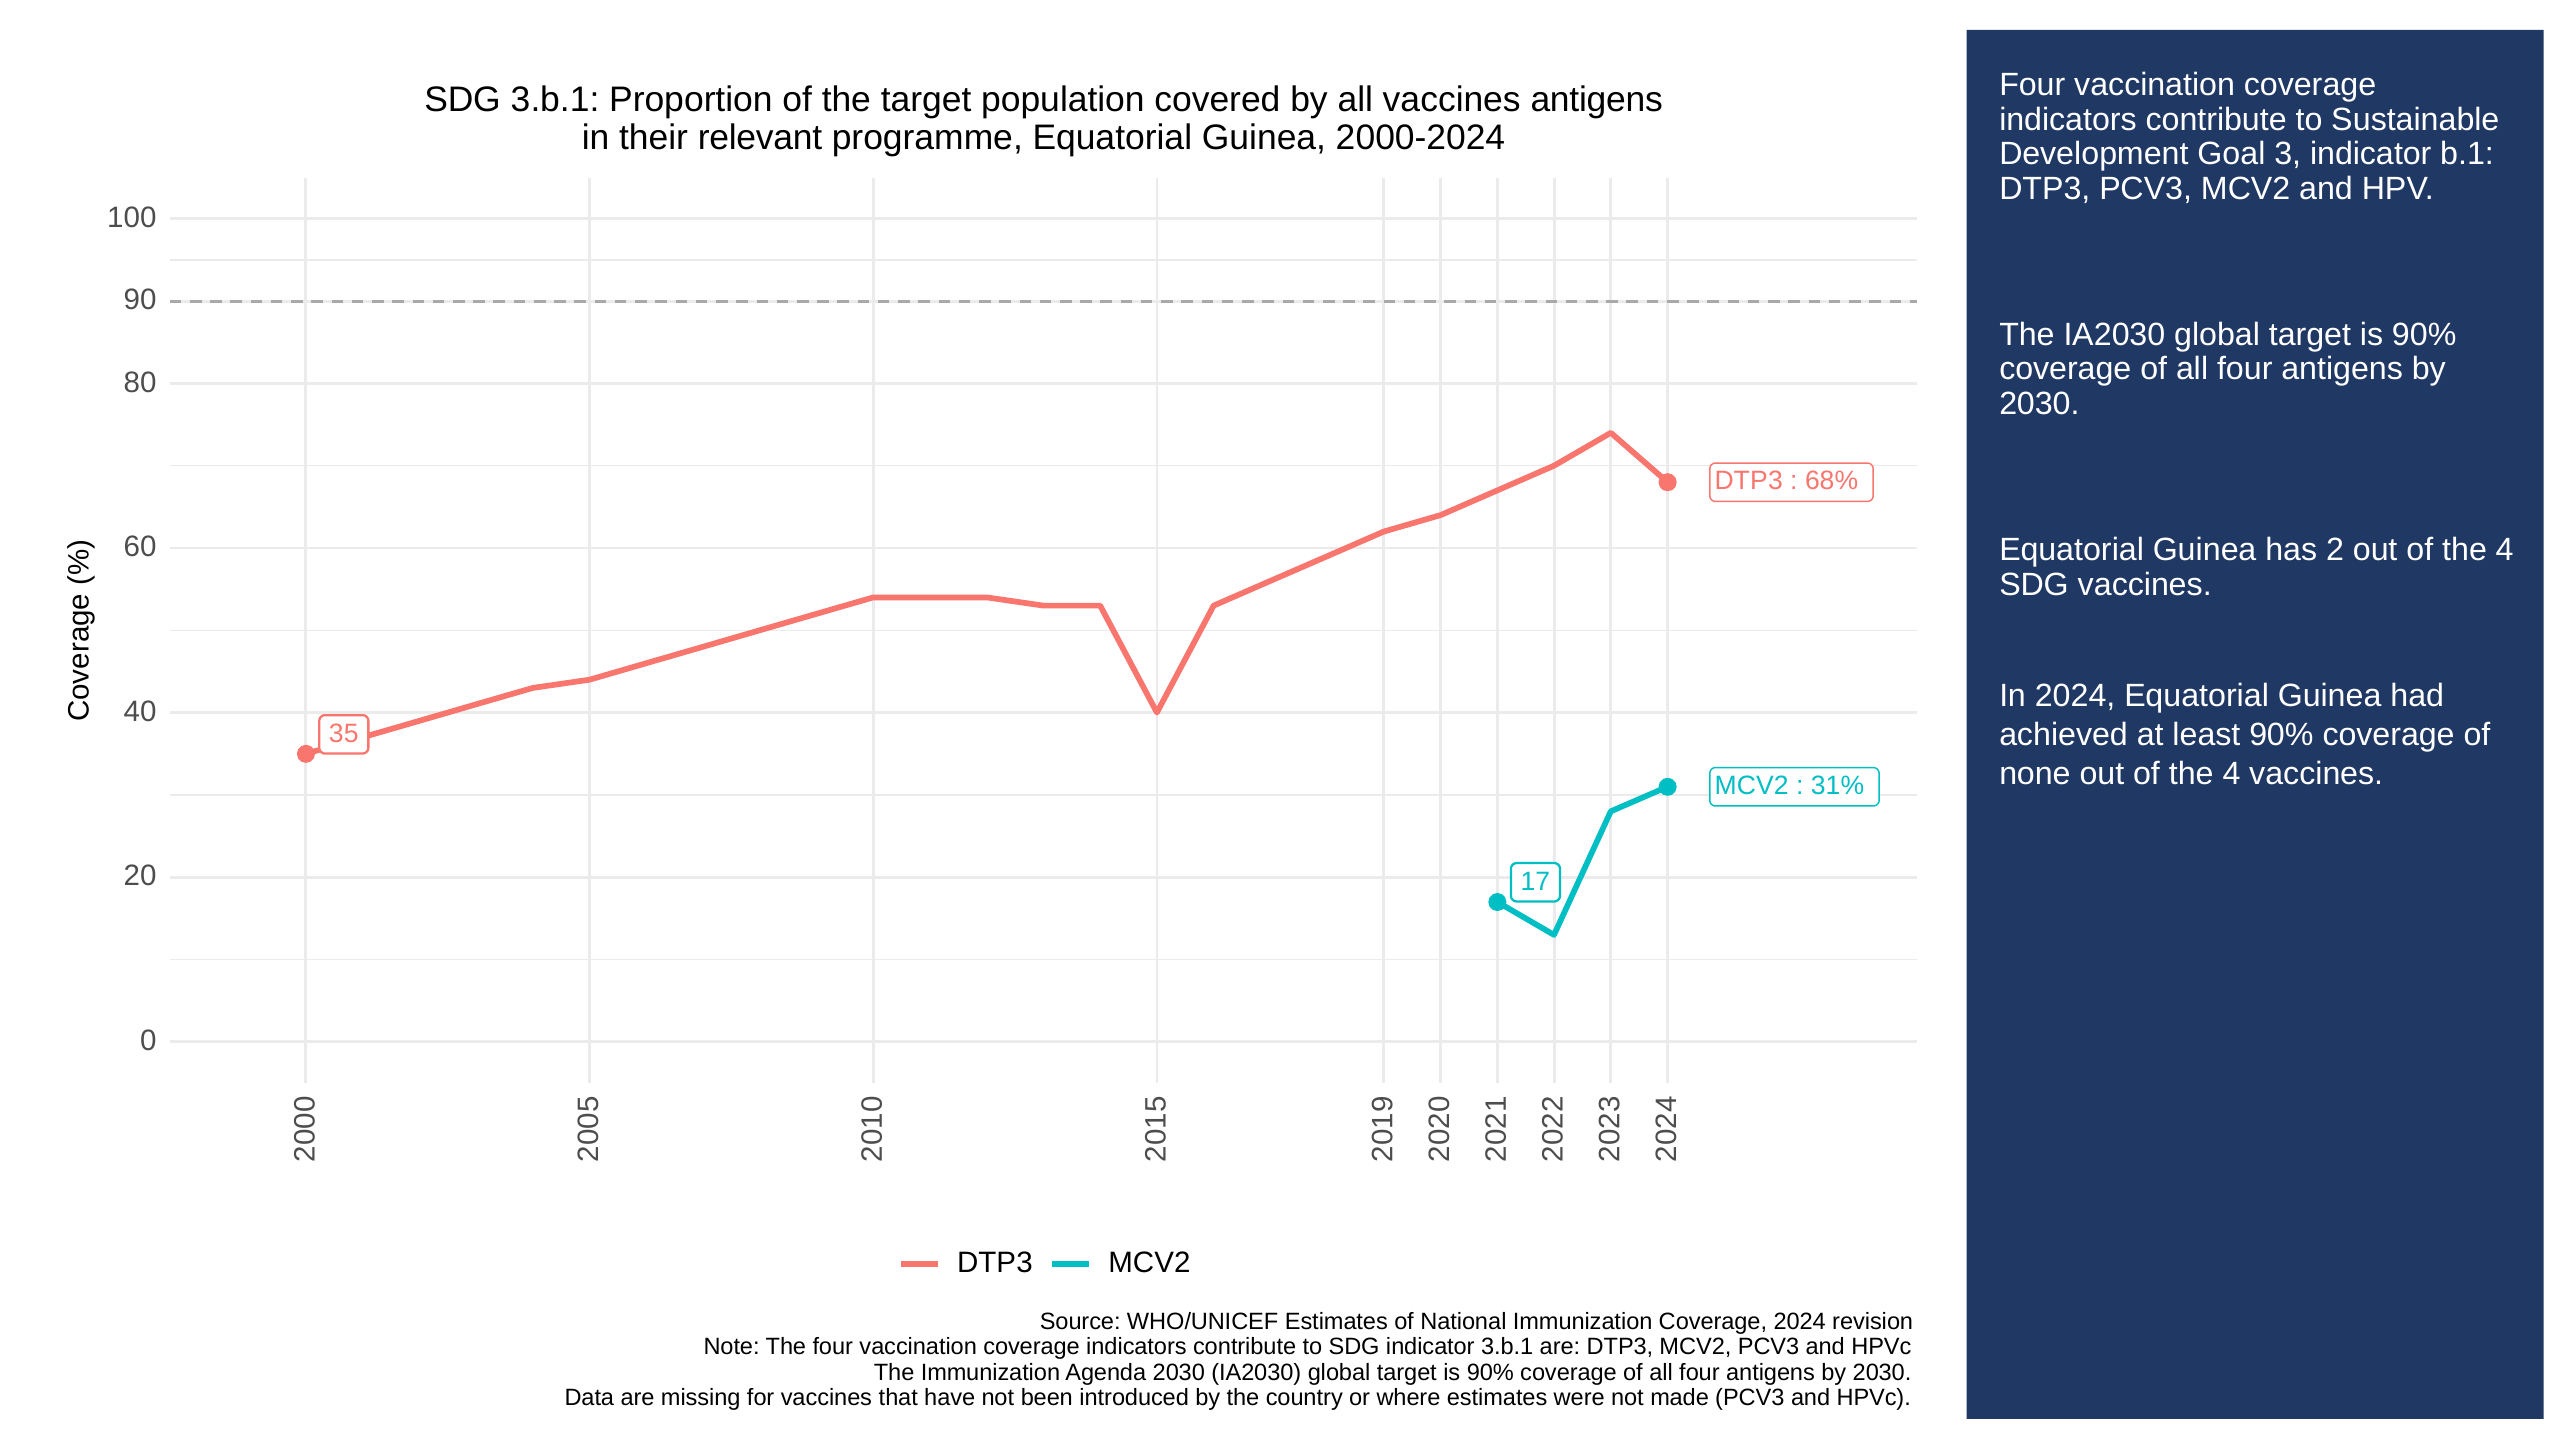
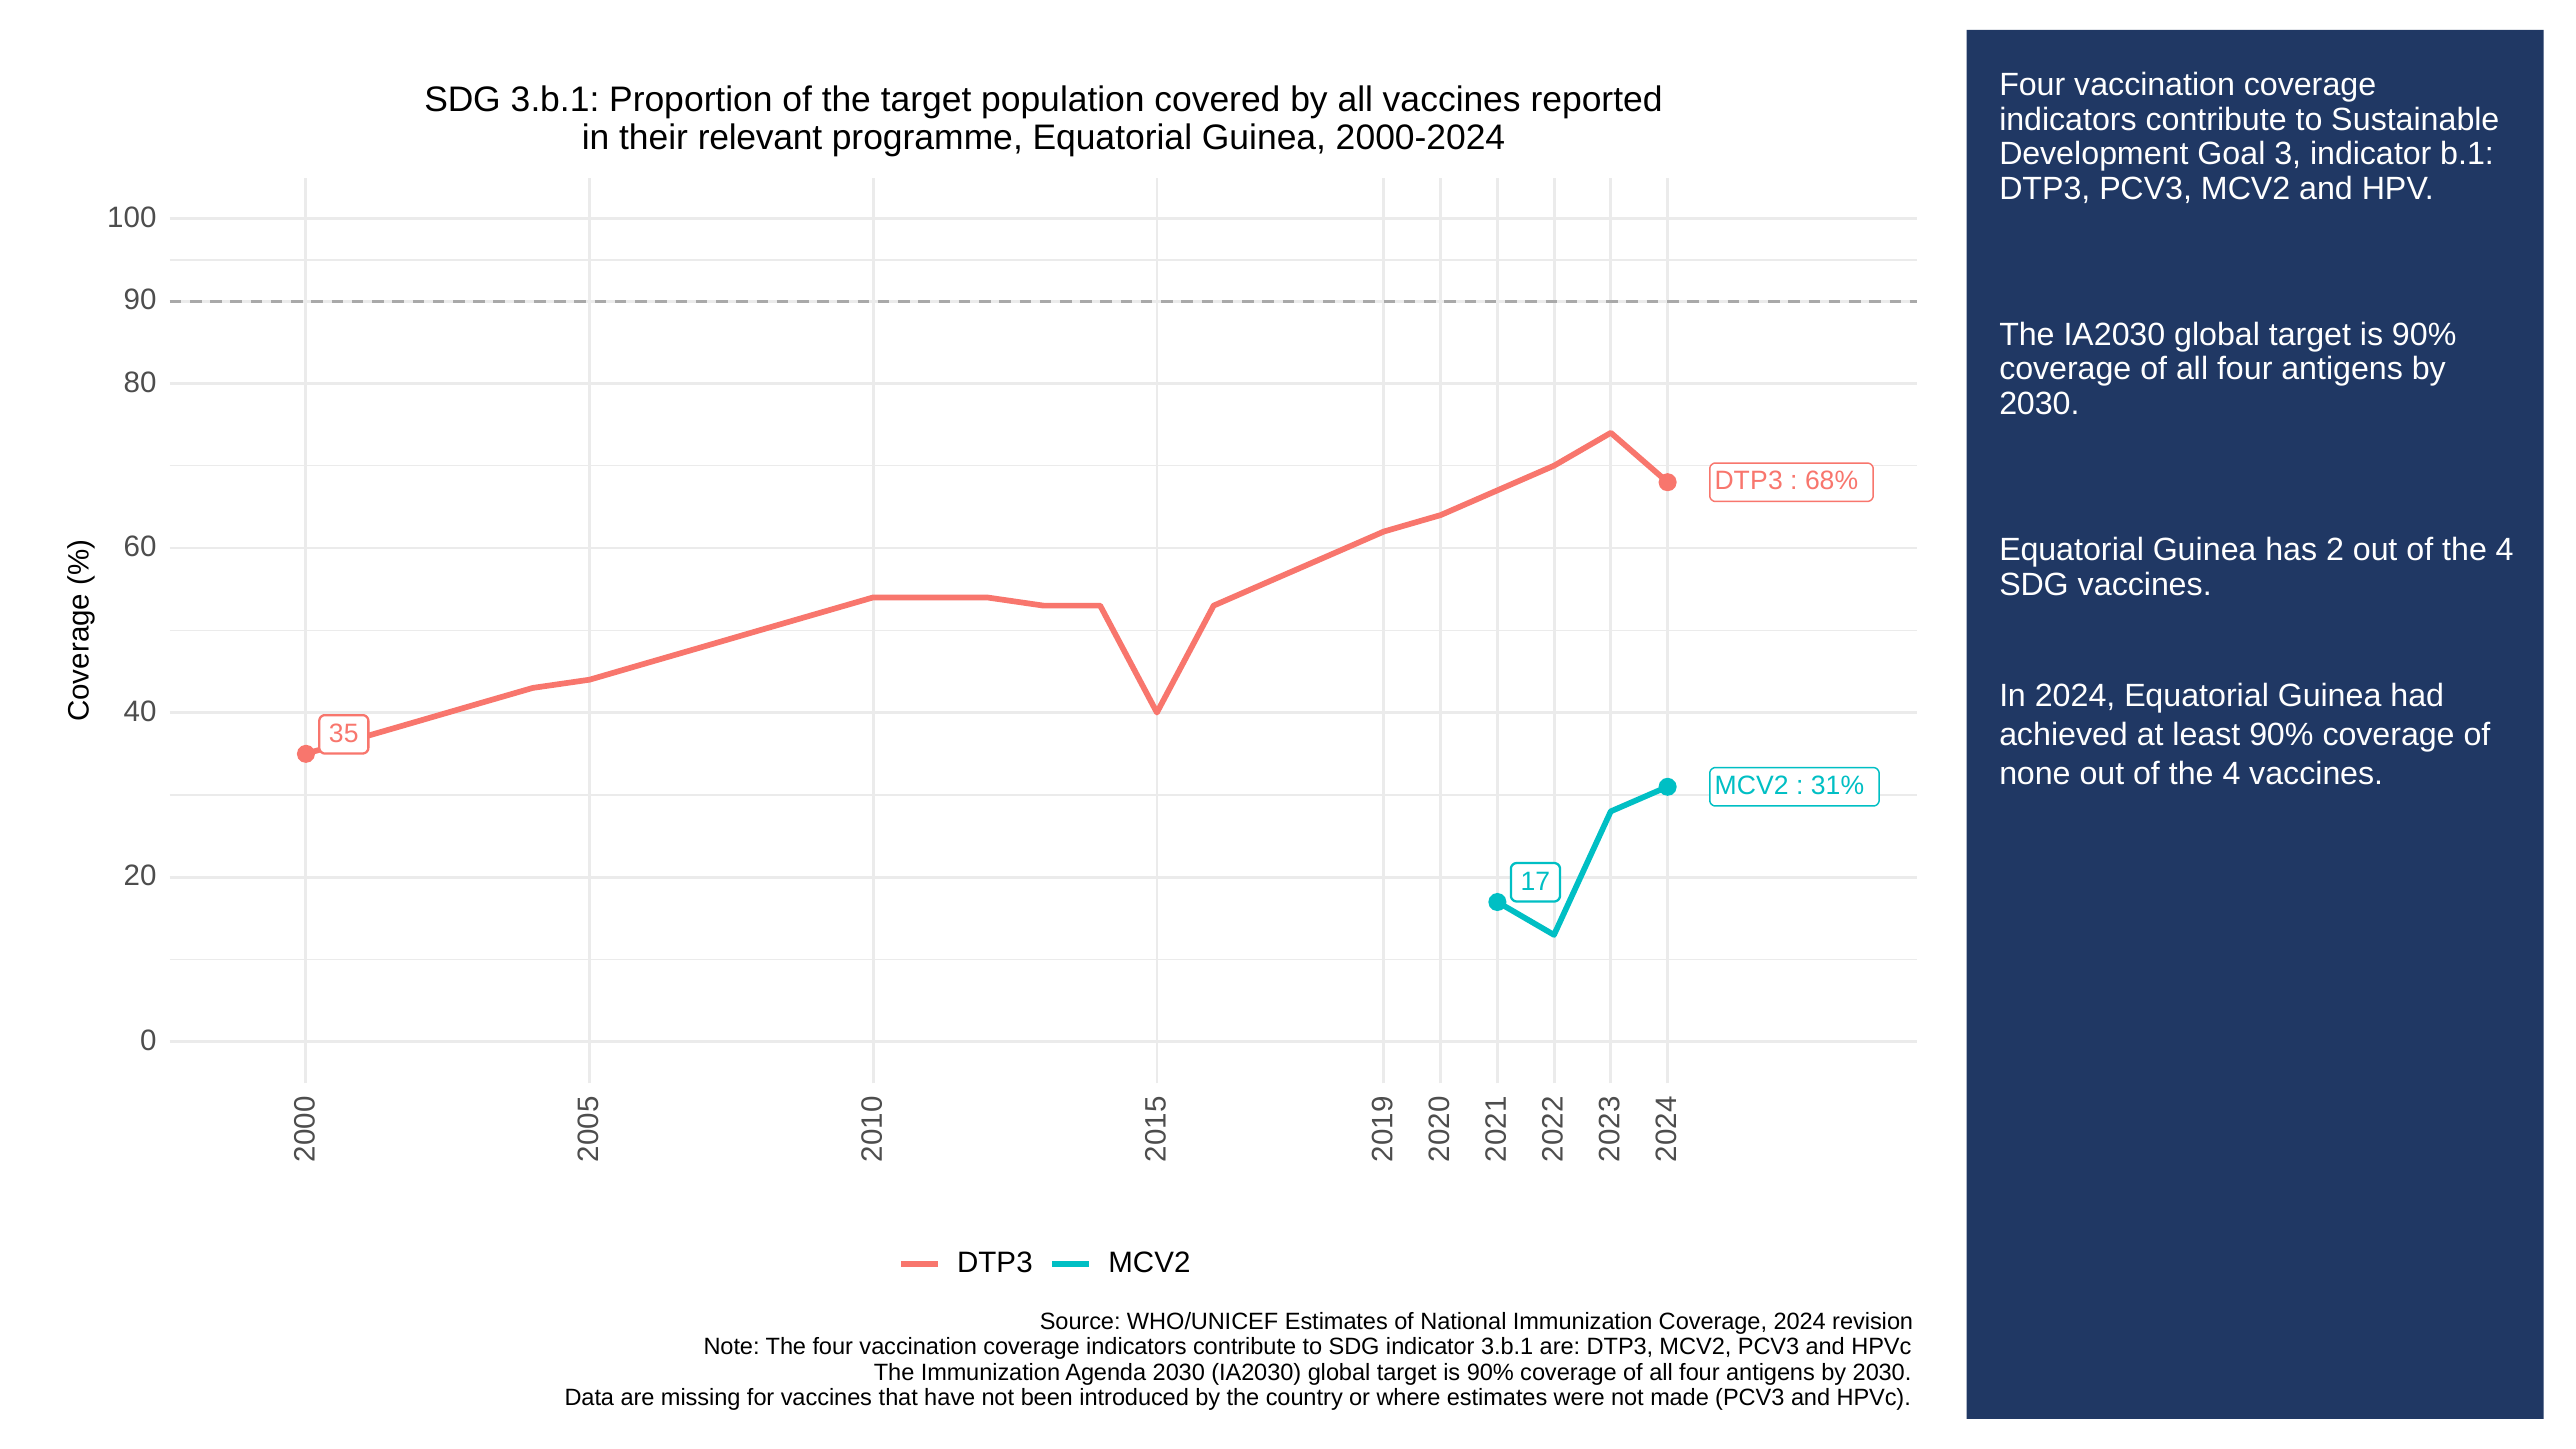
vaccines antigens: antigens -> reported
